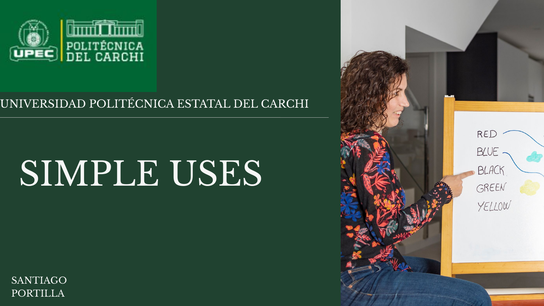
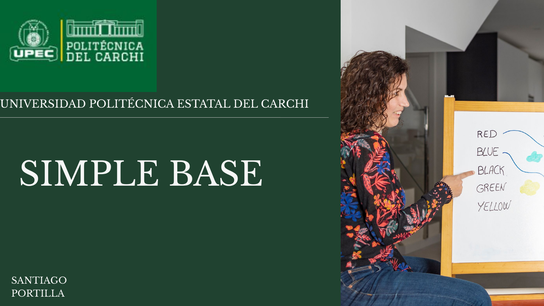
USES: USES -> BASE
